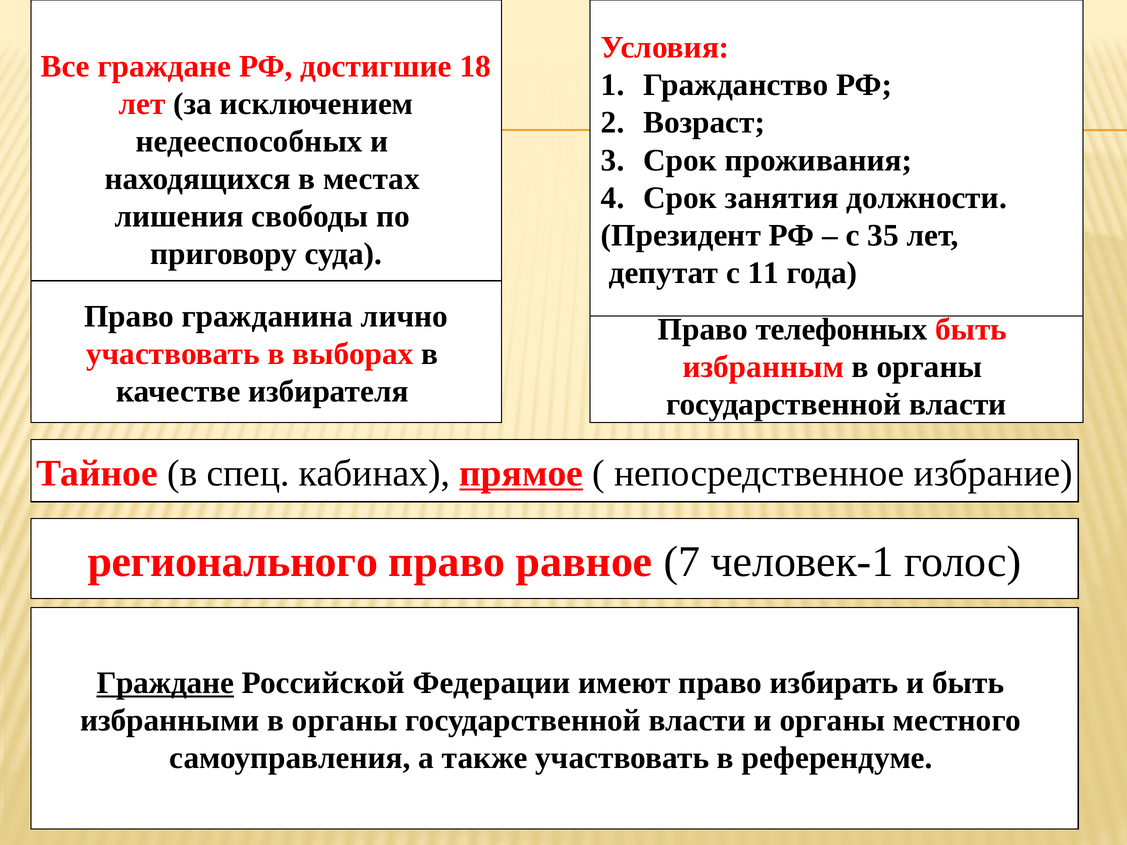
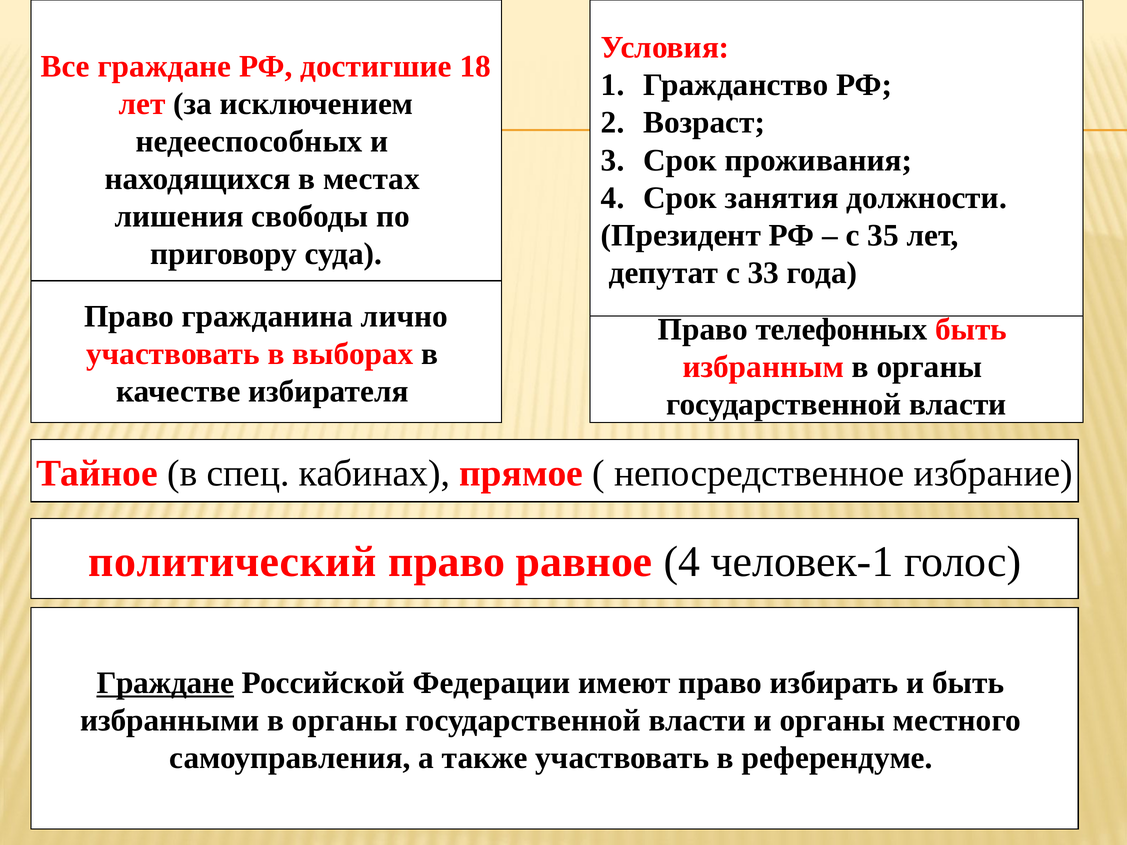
11: 11 -> 33
прямое underline: present -> none
регионального: регионального -> политический
равное 7: 7 -> 4
